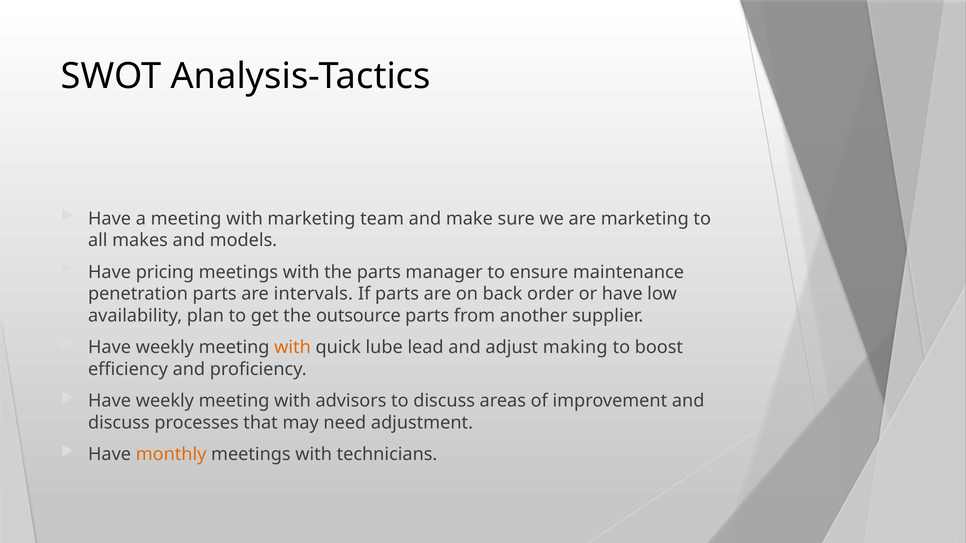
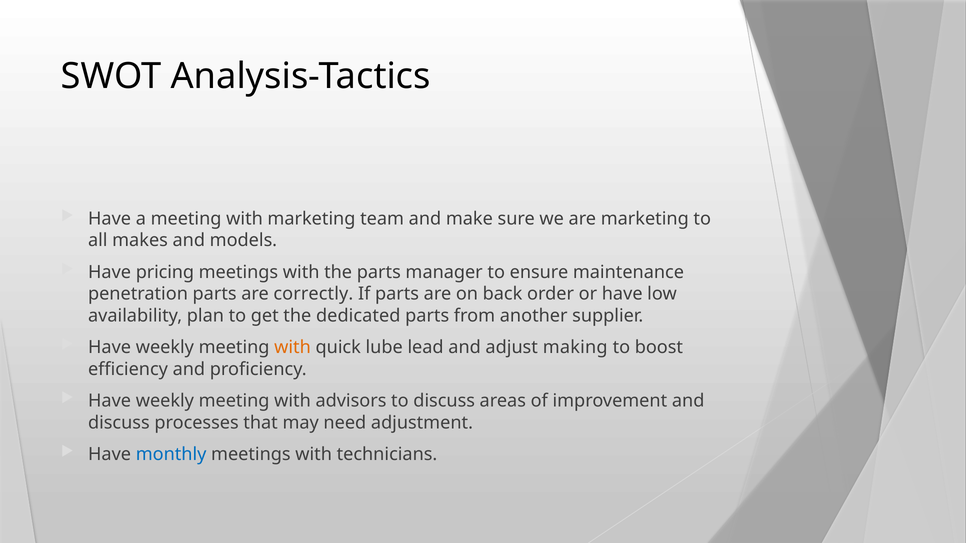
intervals: intervals -> correctly
outsource: outsource -> dedicated
monthly colour: orange -> blue
